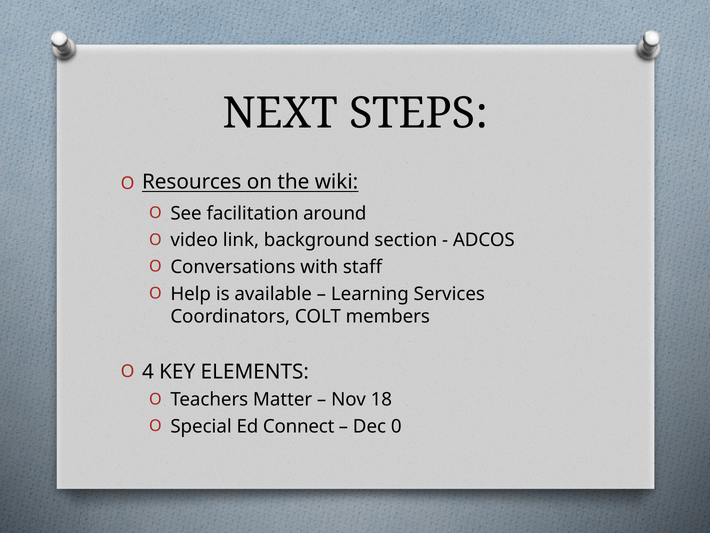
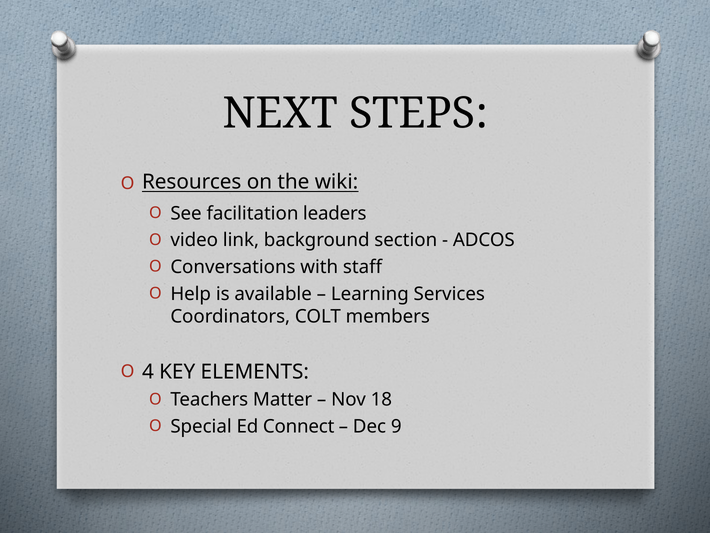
around: around -> leaders
0: 0 -> 9
